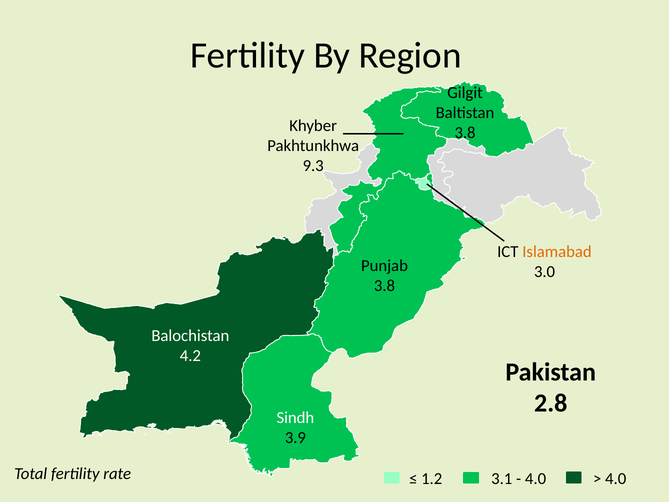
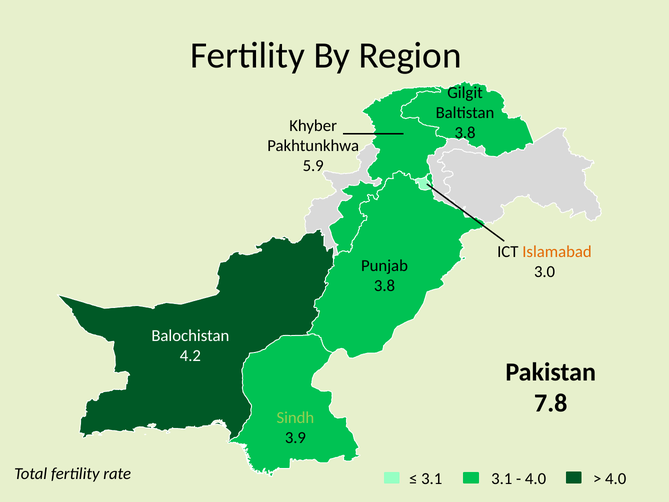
9.3: 9.3 -> 5.9
2.8: 2.8 -> 7.8
Sindh colour: white -> light green
1.2 at (432, 478): 1.2 -> 3.1
